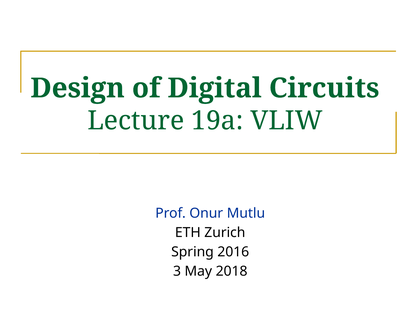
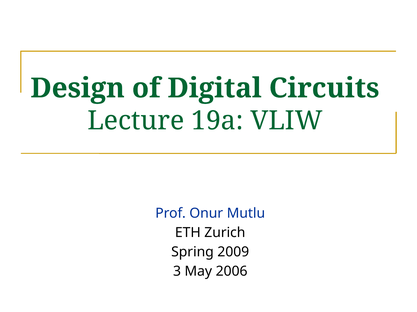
2016: 2016 -> 2009
2018: 2018 -> 2006
